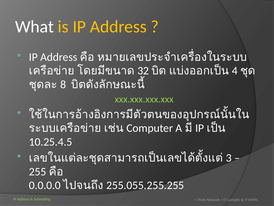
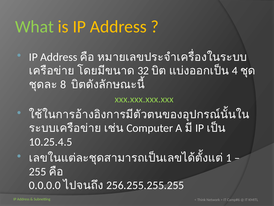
What colour: white -> light green
3: 3 -> 1
255.055.255.255: 255.055.255.255 -> 256.255.255.255
